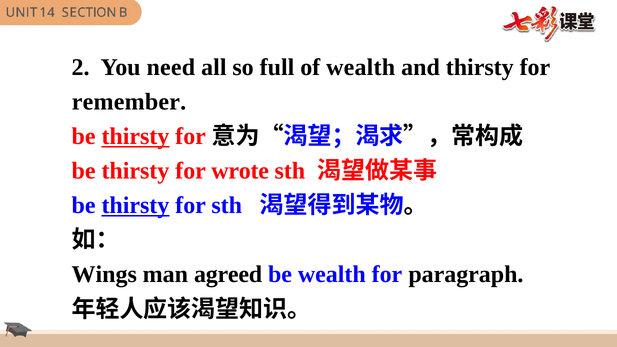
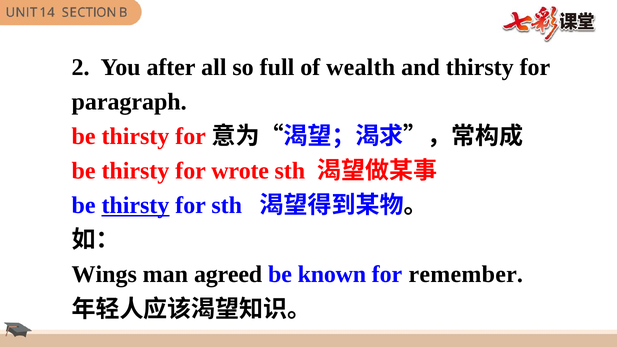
need: need -> after
remember: remember -> paragraph
thirsty at (135, 136) underline: present -> none
be wealth: wealth -> known
paragraph: paragraph -> remember
